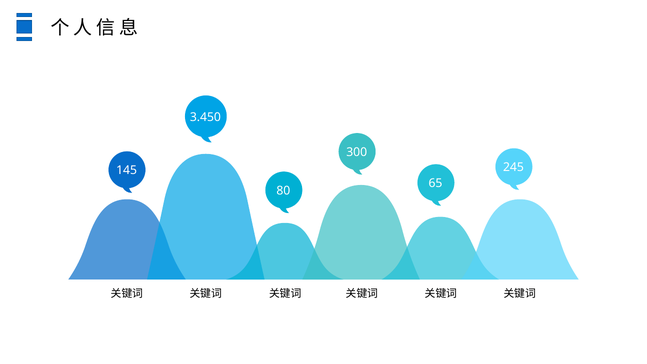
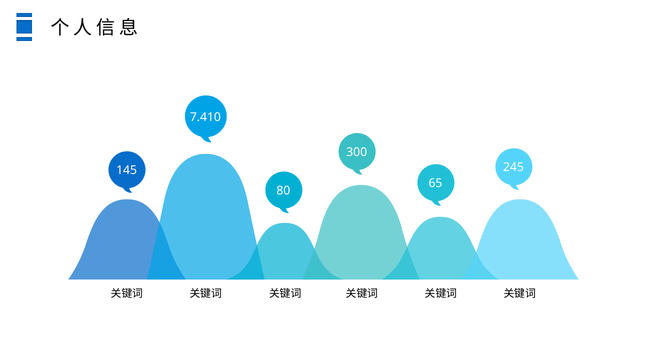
3.450: 3.450 -> 7.410
